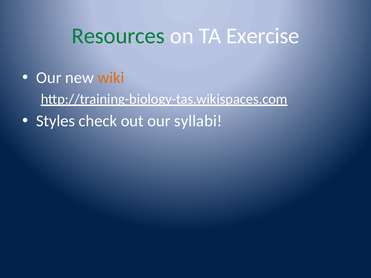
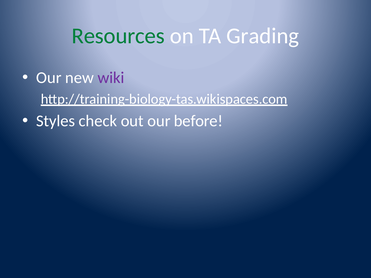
Exercise: Exercise -> Grading
wiki colour: orange -> purple
syllabi: syllabi -> before
